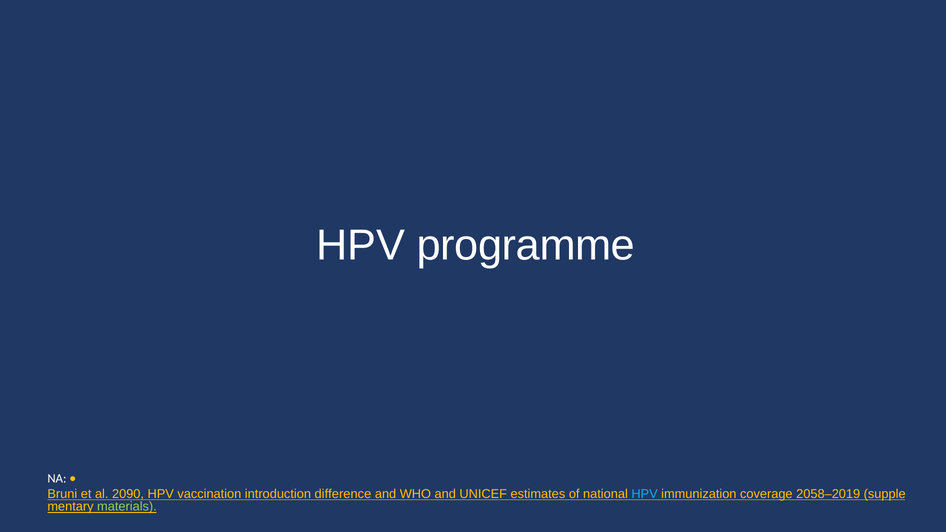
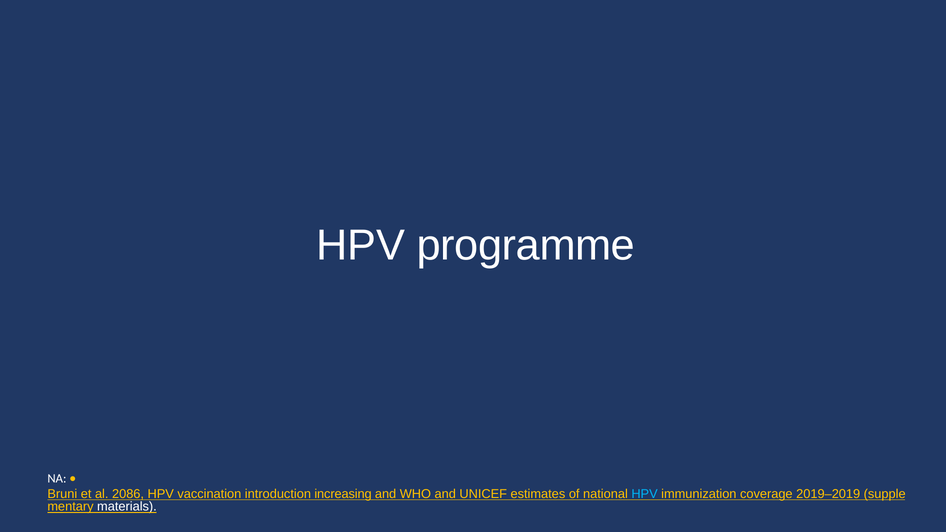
2090: 2090 -> 2086
difference: difference -> increasing
2058–2019: 2058–2019 -> 2019–2019
materials colour: light green -> white
